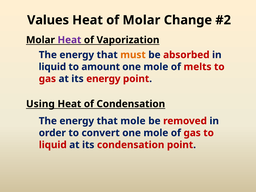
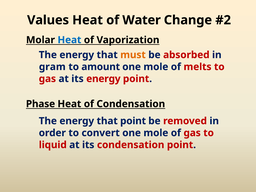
of Molar: Molar -> Water
Heat at (69, 40) colour: purple -> blue
liquid at (52, 67): liquid -> gram
Using: Using -> Phase
that mole: mole -> point
